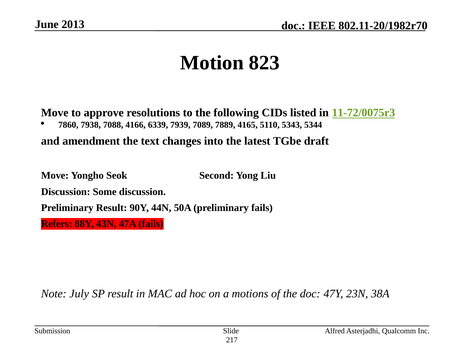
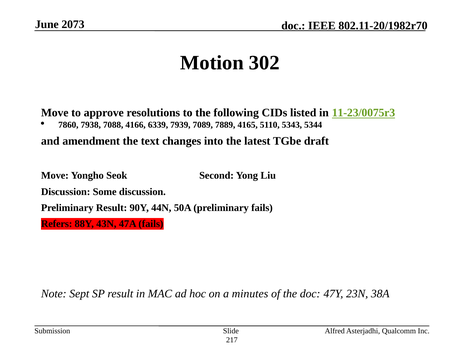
2013: 2013 -> 2073
823: 823 -> 302
11-72/0075r3: 11-72/0075r3 -> 11-23/0075r3
July: July -> Sept
motions: motions -> minutes
